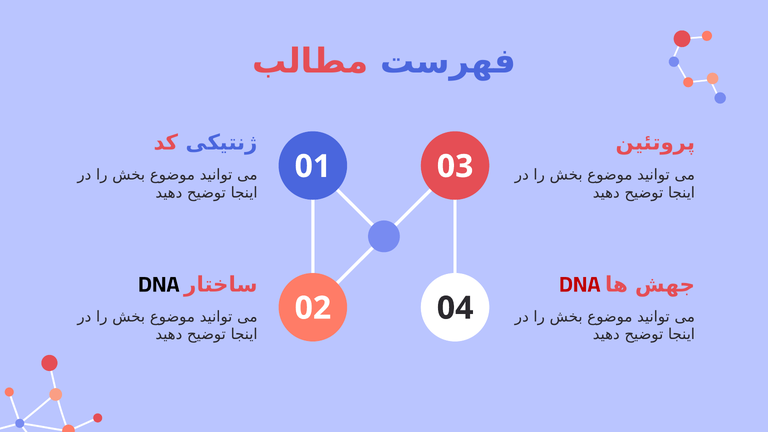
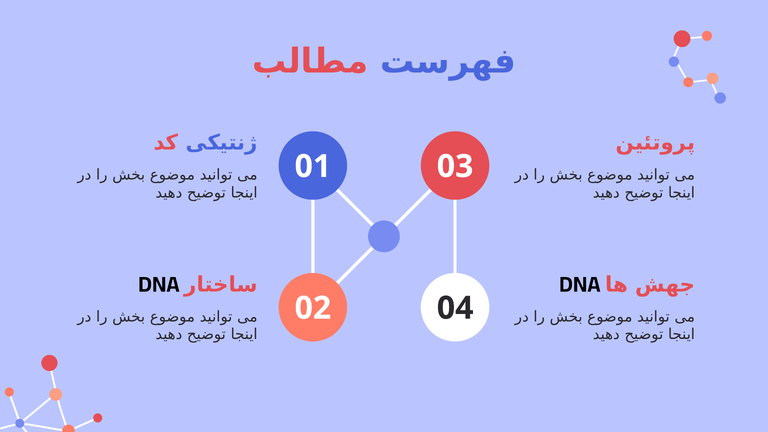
DNA at (580, 285) colour: red -> black
